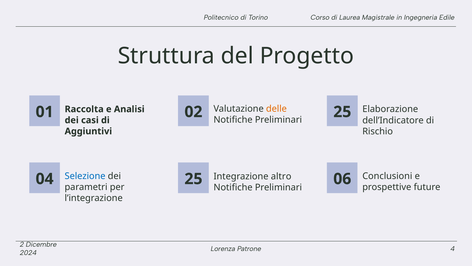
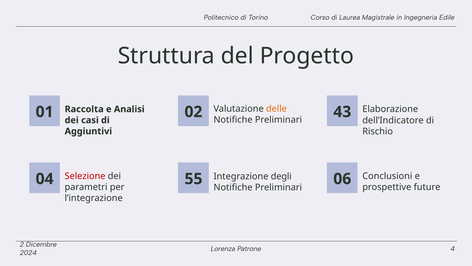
02 25: 25 -> 43
Selezione colour: blue -> red
altro: altro -> degli
04 25: 25 -> 55
